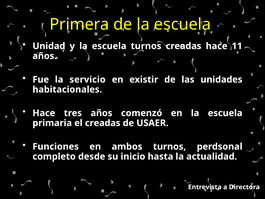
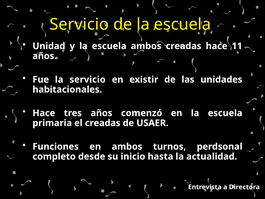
Primera at (79, 24): Primera -> Servicio
escuela turnos: turnos -> ambos
